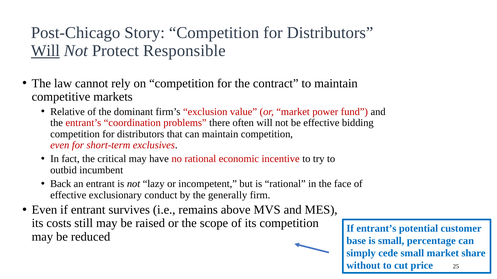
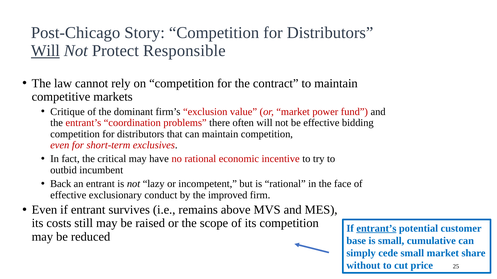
Relative: Relative -> Critique
generally: generally -> improved
entrant’s at (376, 229) underline: none -> present
percentage: percentage -> cumulative
